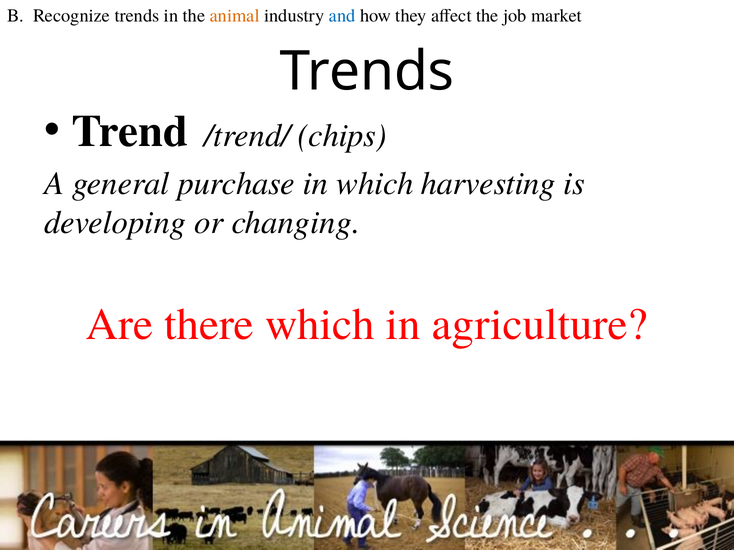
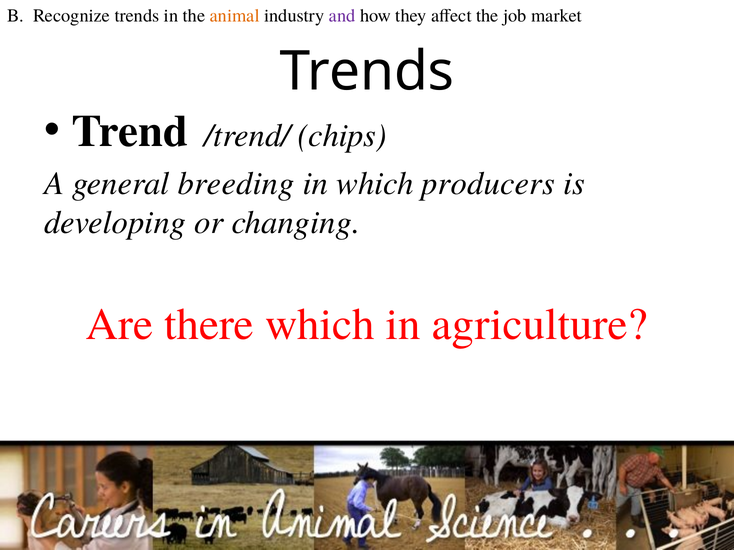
and colour: blue -> purple
purchase: purchase -> breeding
harvesting: harvesting -> producers
